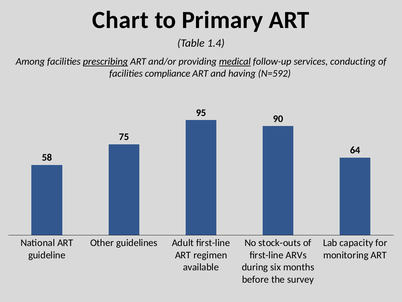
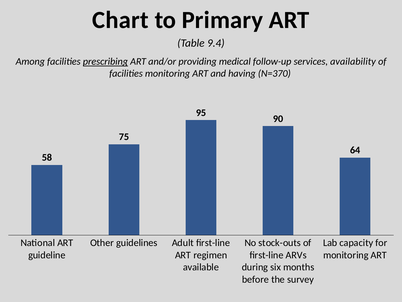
1.4: 1.4 -> 9.4
medical underline: present -> none
conducting: conducting -> availability
facilities compliance: compliance -> monitoring
N=592: N=592 -> N=370
